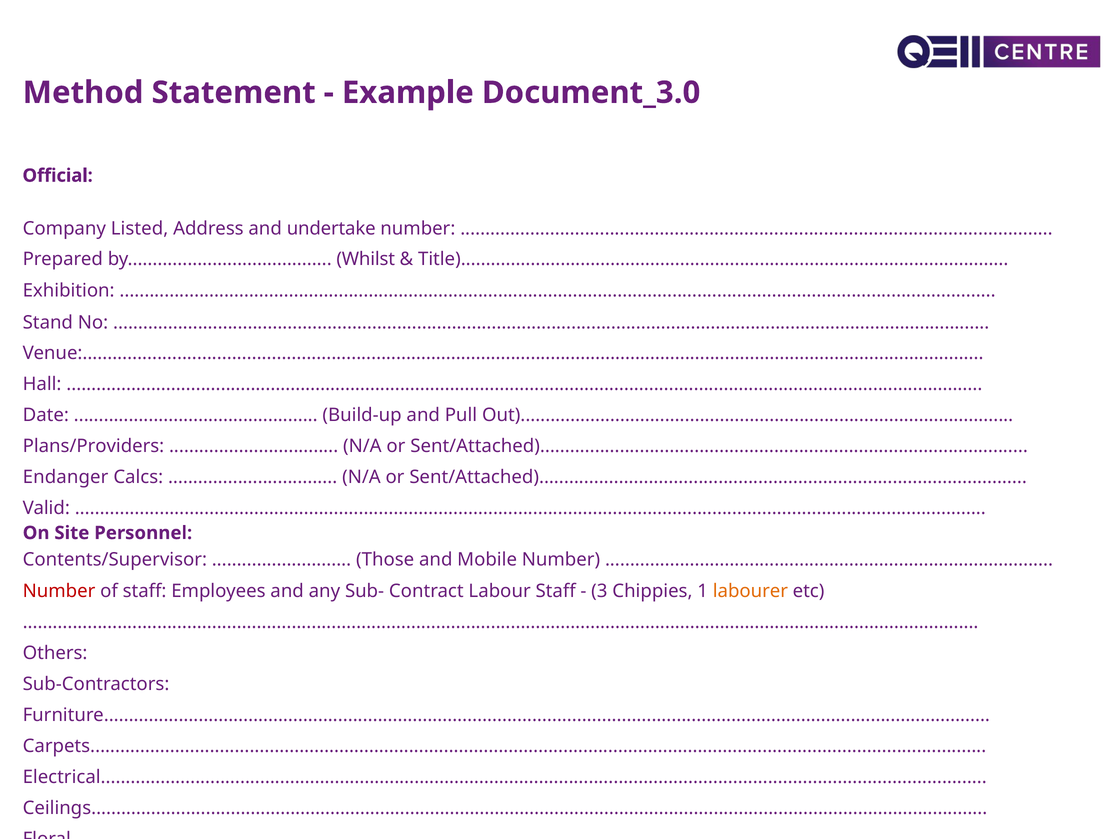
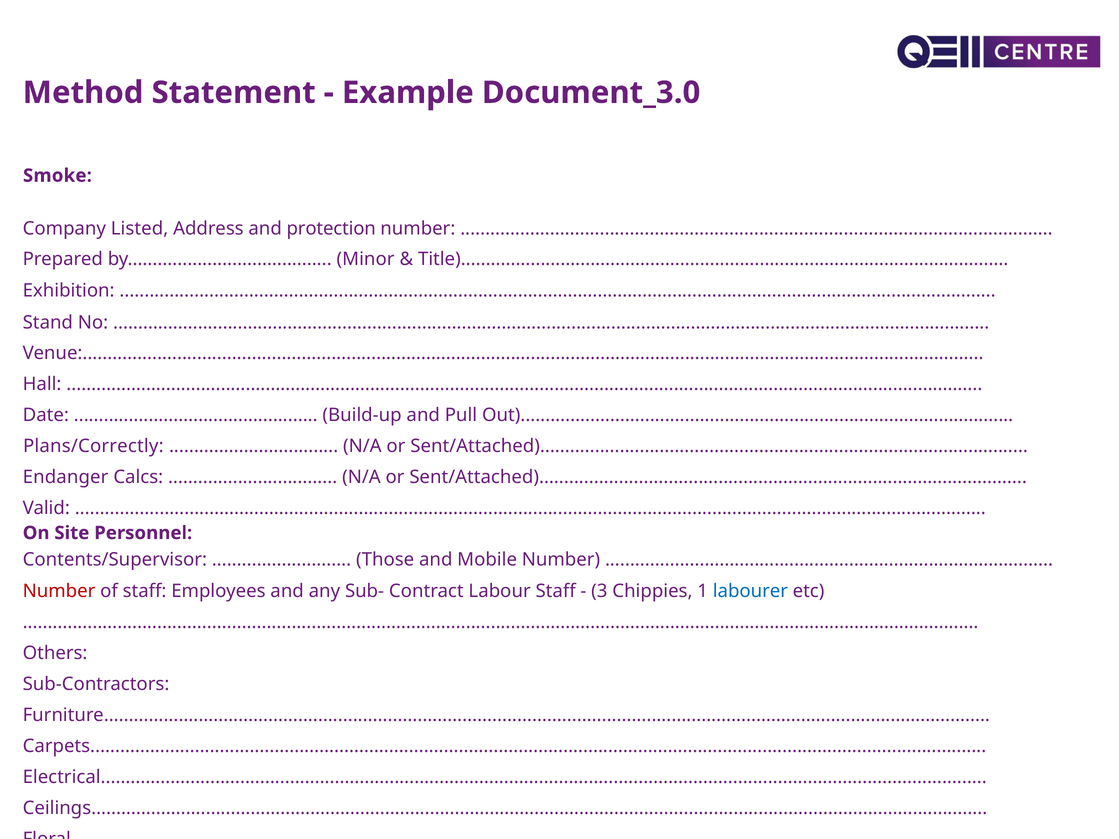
Official: Official -> Smoke
undertake: undertake -> protection
Whilst: Whilst -> Minor
Plans/Providers: Plans/Providers -> Plans/Correctly
labourer colour: orange -> blue
